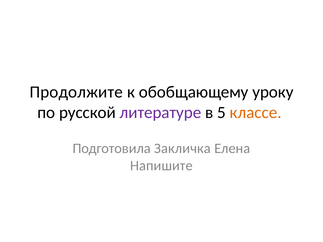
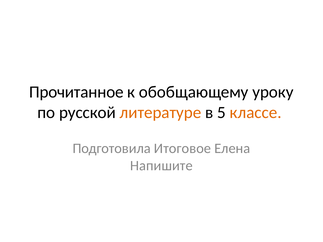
Продолжите: Продолжите -> Прочитанное
литературе colour: purple -> orange
Закличка: Закличка -> Итоговое
